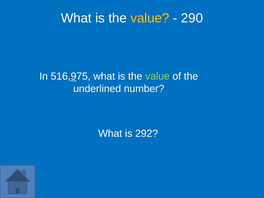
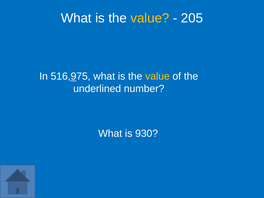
290: 290 -> 205
value at (157, 76) colour: light green -> yellow
292: 292 -> 930
